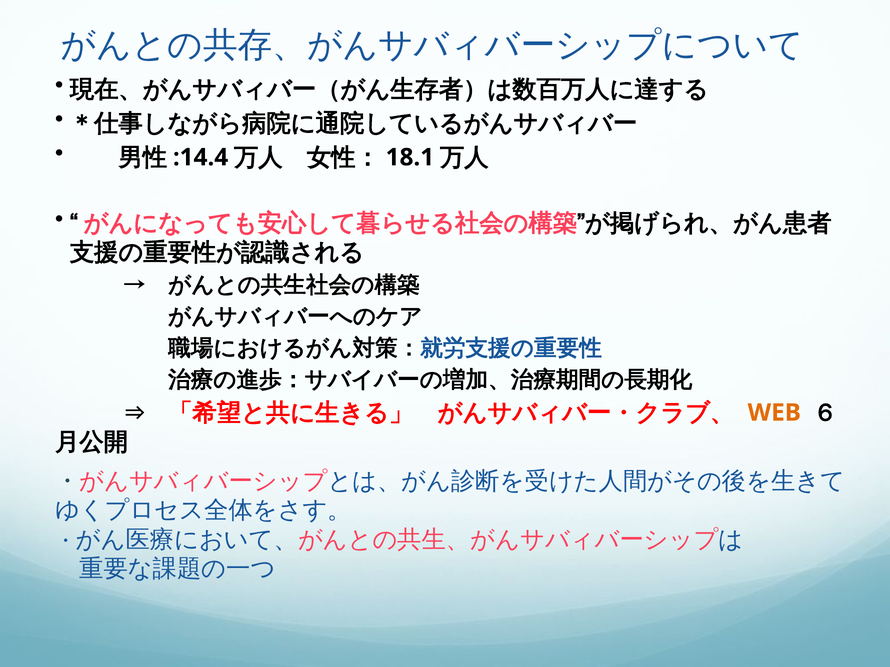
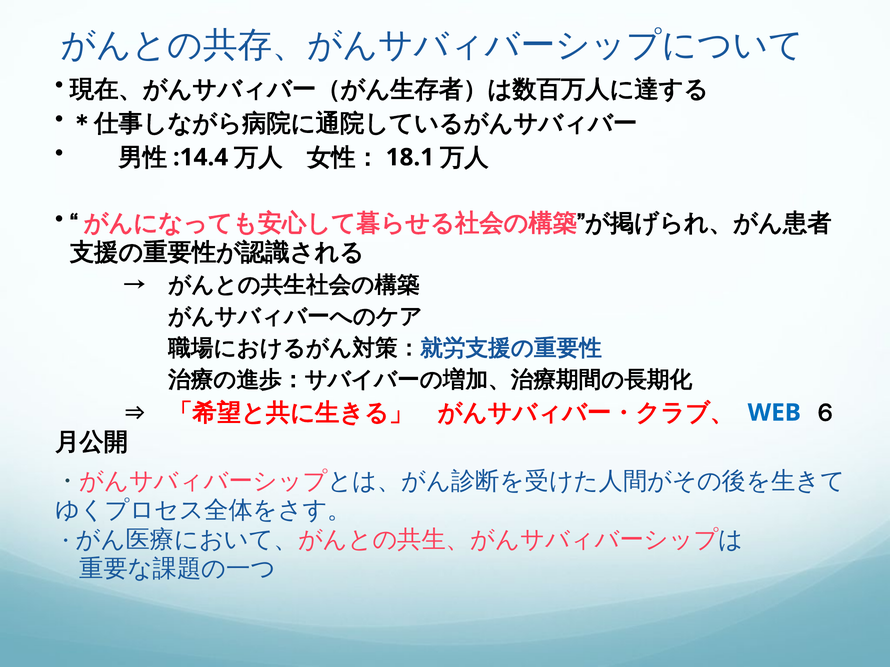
WEB colour: orange -> blue
